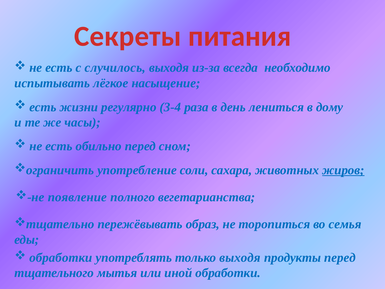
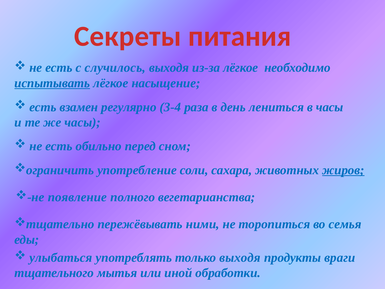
из-за всегда: всегда -> лёгкое
испытывать underline: none -> present
жизни: жизни -> взамен
в дому: дому -> часы
образ: образ -> ними
обработки at (61, 257): обработки -> улыбаться
продукты перед: перед -> враги
